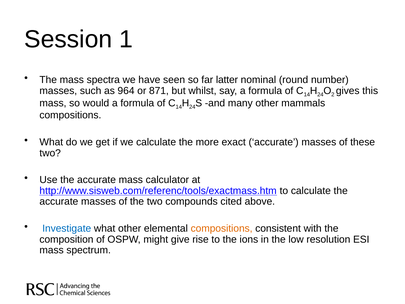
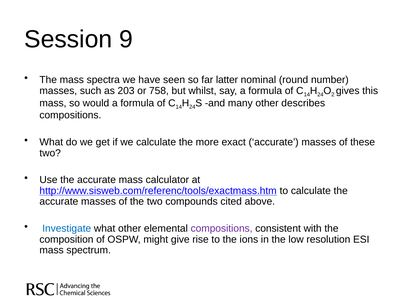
1: 1 -> 9
964: 964 -> 203
871: 871 -> 758
mammals: mammals -> describes
compositions at (222, 228) colour: orange -> purple
